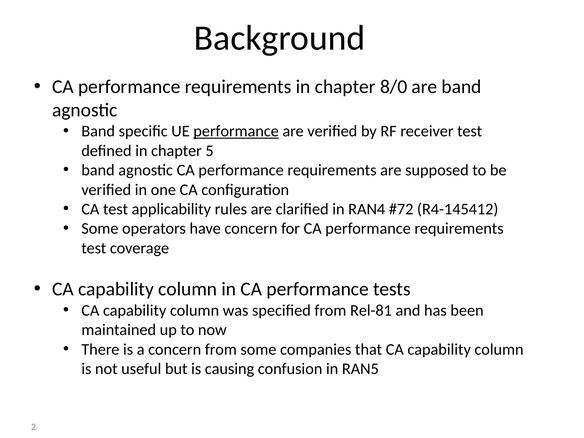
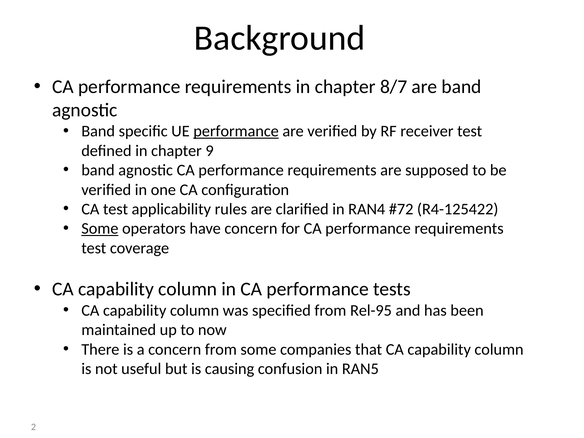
8/0: 8/0 -> 8/7
5: 5 -> 9
R4-145412: R4-145412 -> R4-125422
Some at (100, 229) underline: none -> present
Rel-81: Rel-81 -> Rel-95
